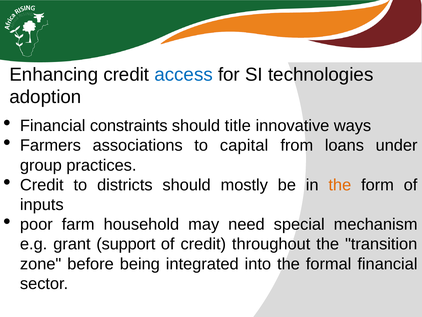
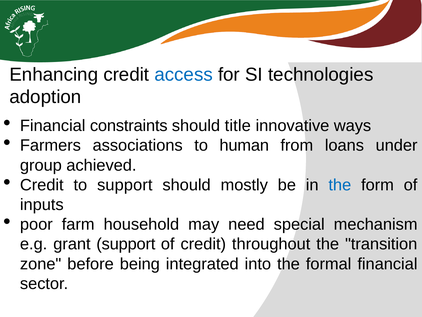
capital: capital -> human
practices: practices -> achieved
to districts: districts -> support
the at (340, 185) colour: orange -> blue
